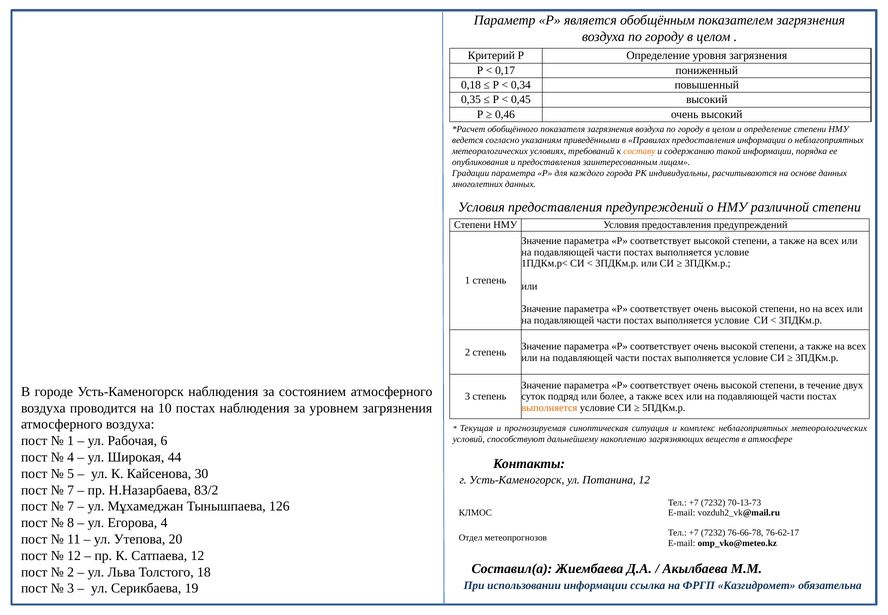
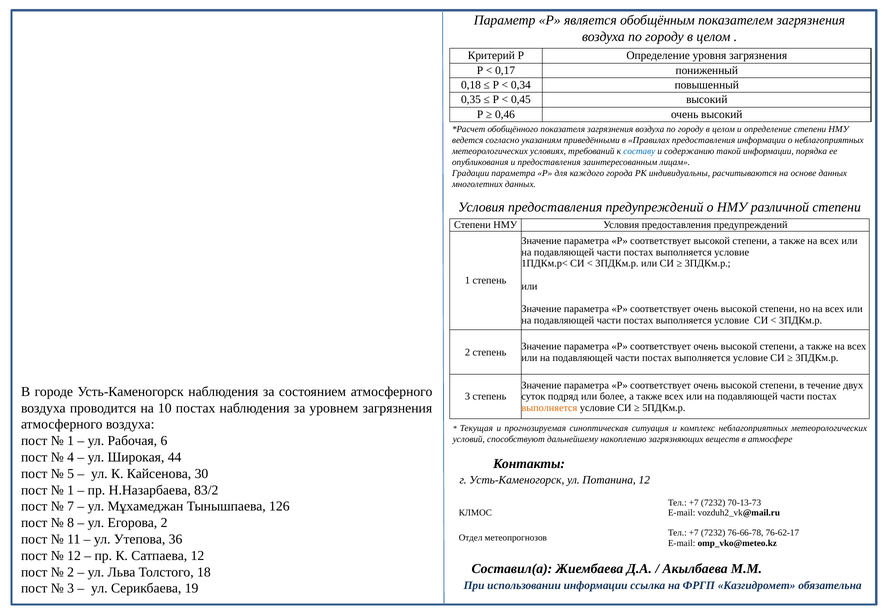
составу colour: orange -> blue
7 at (71, 490): 7 -> 1
Егорова 4: 4 -> 2
20: 20 -> 36
